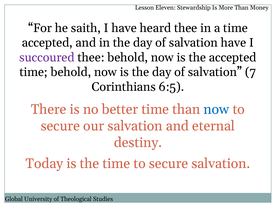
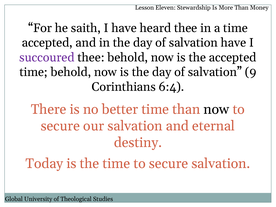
7: 7 -> 9
6:5: 6:5 -> 6:4
now at (216, 109) colour: blue -> black
